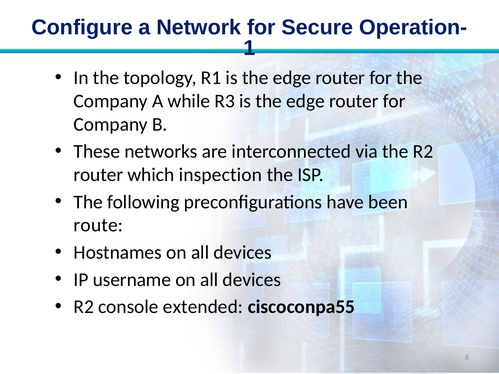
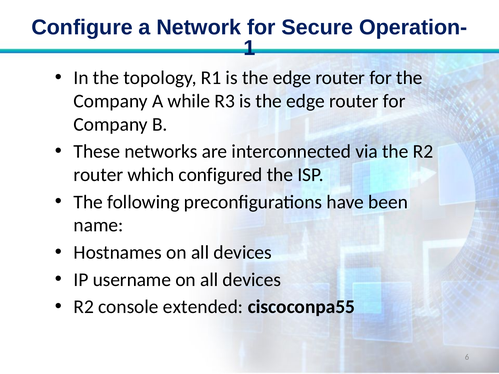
inspection: inspection -> configured
route: route -> name
